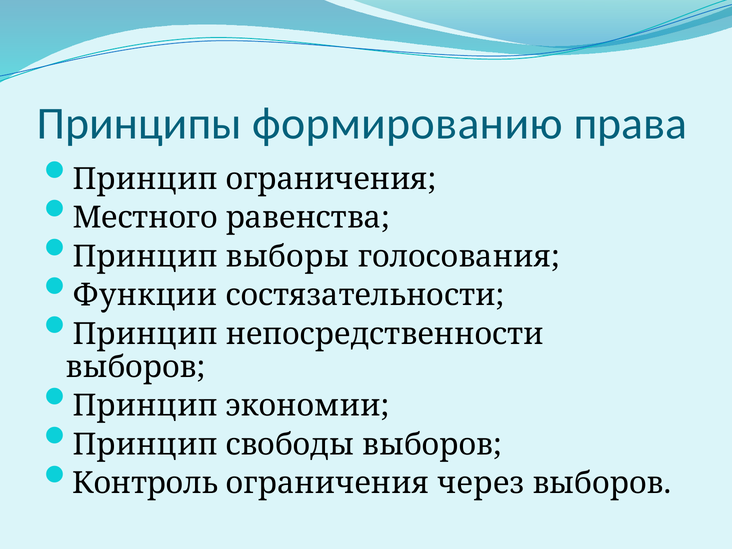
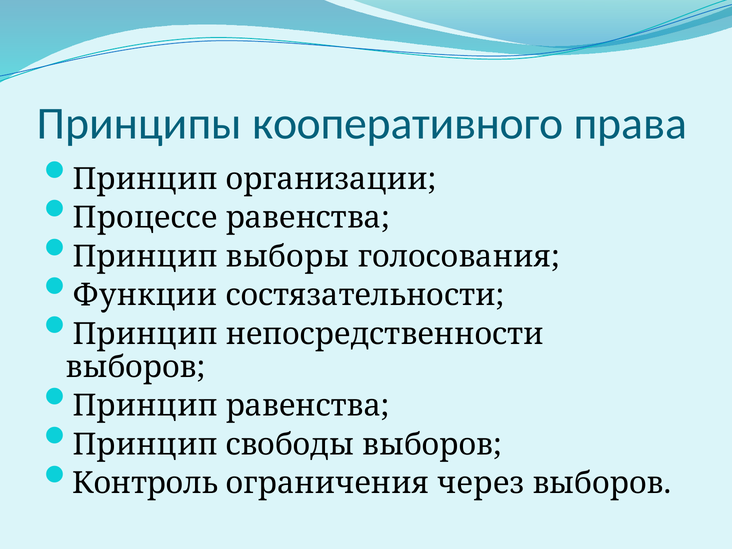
формированию: формированию -> кооперативного
Принцип ограничения: ограничения -> организации
Местного: Местного -> Процессе
Принцип экономии: экономии -> равенства
